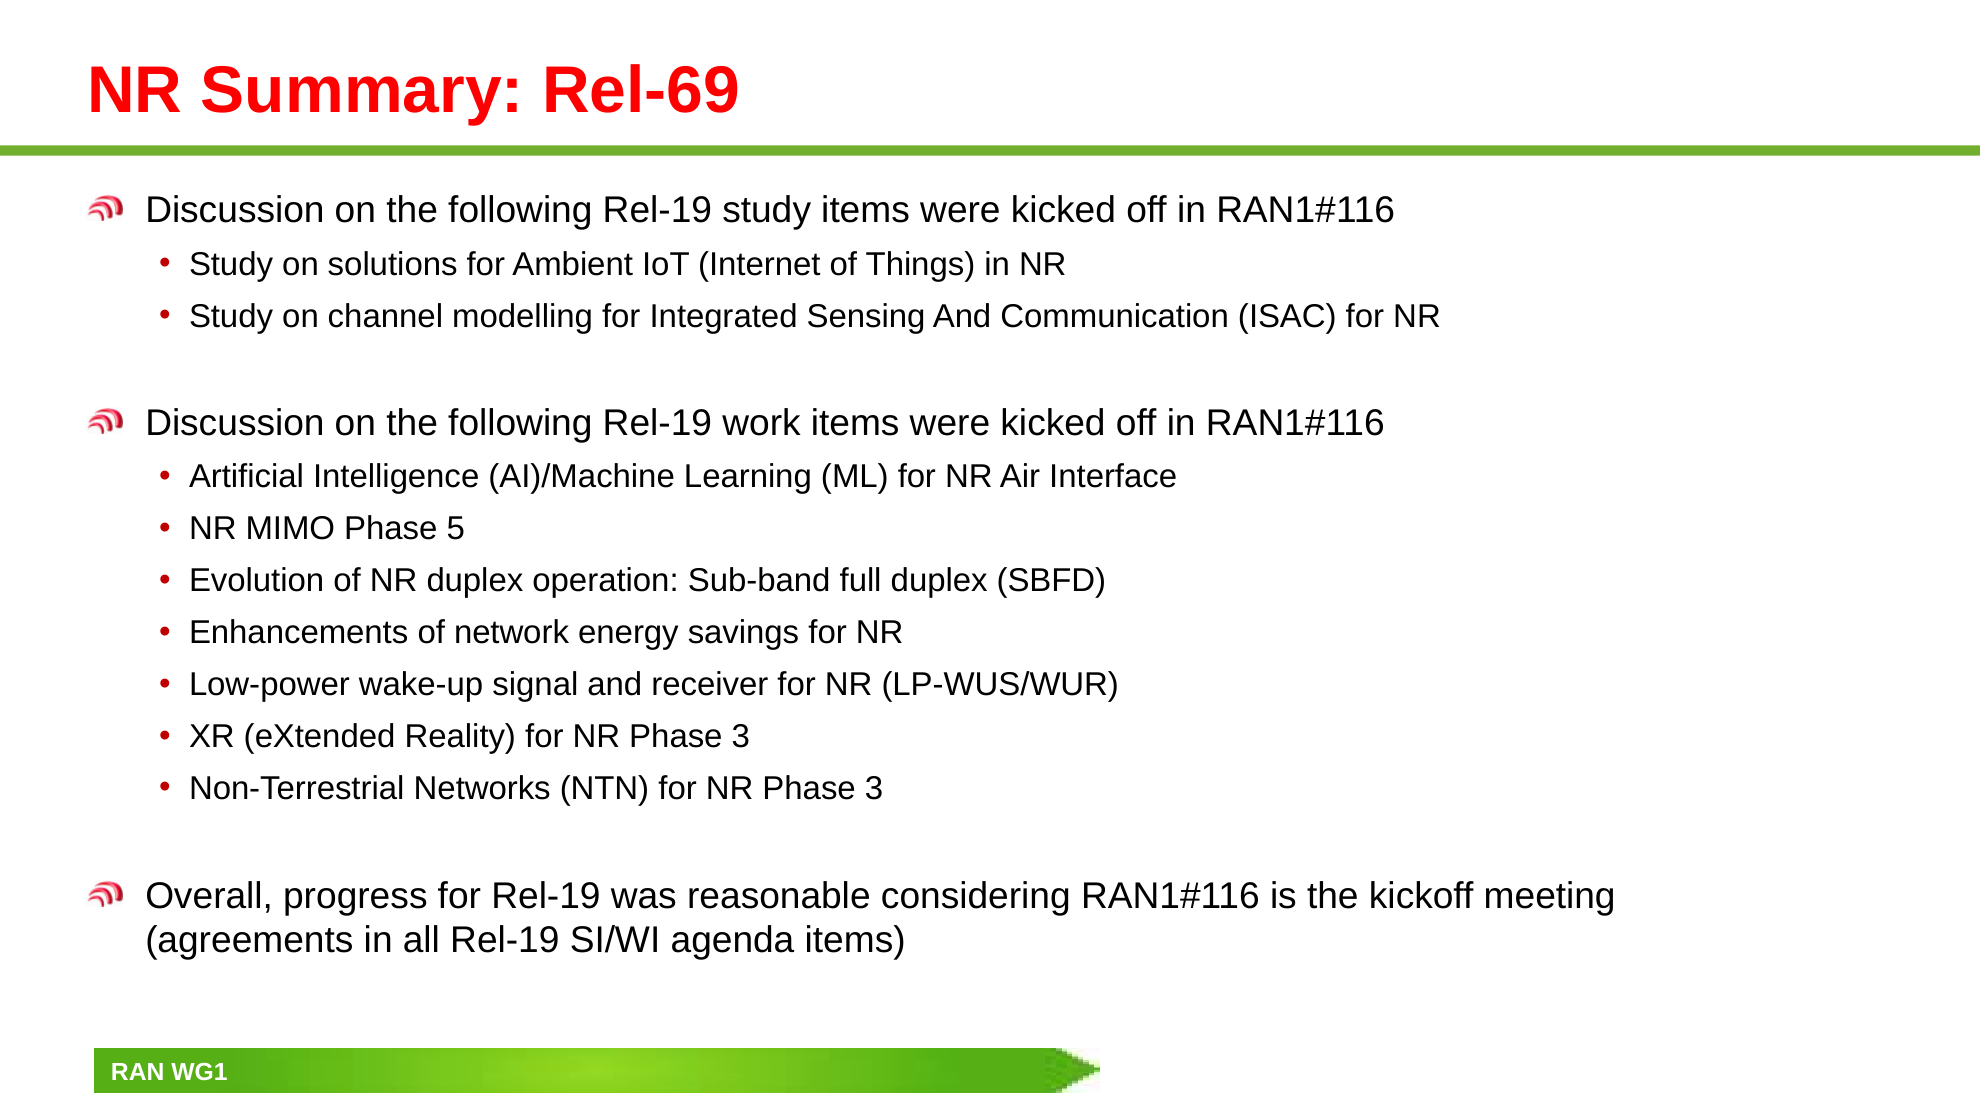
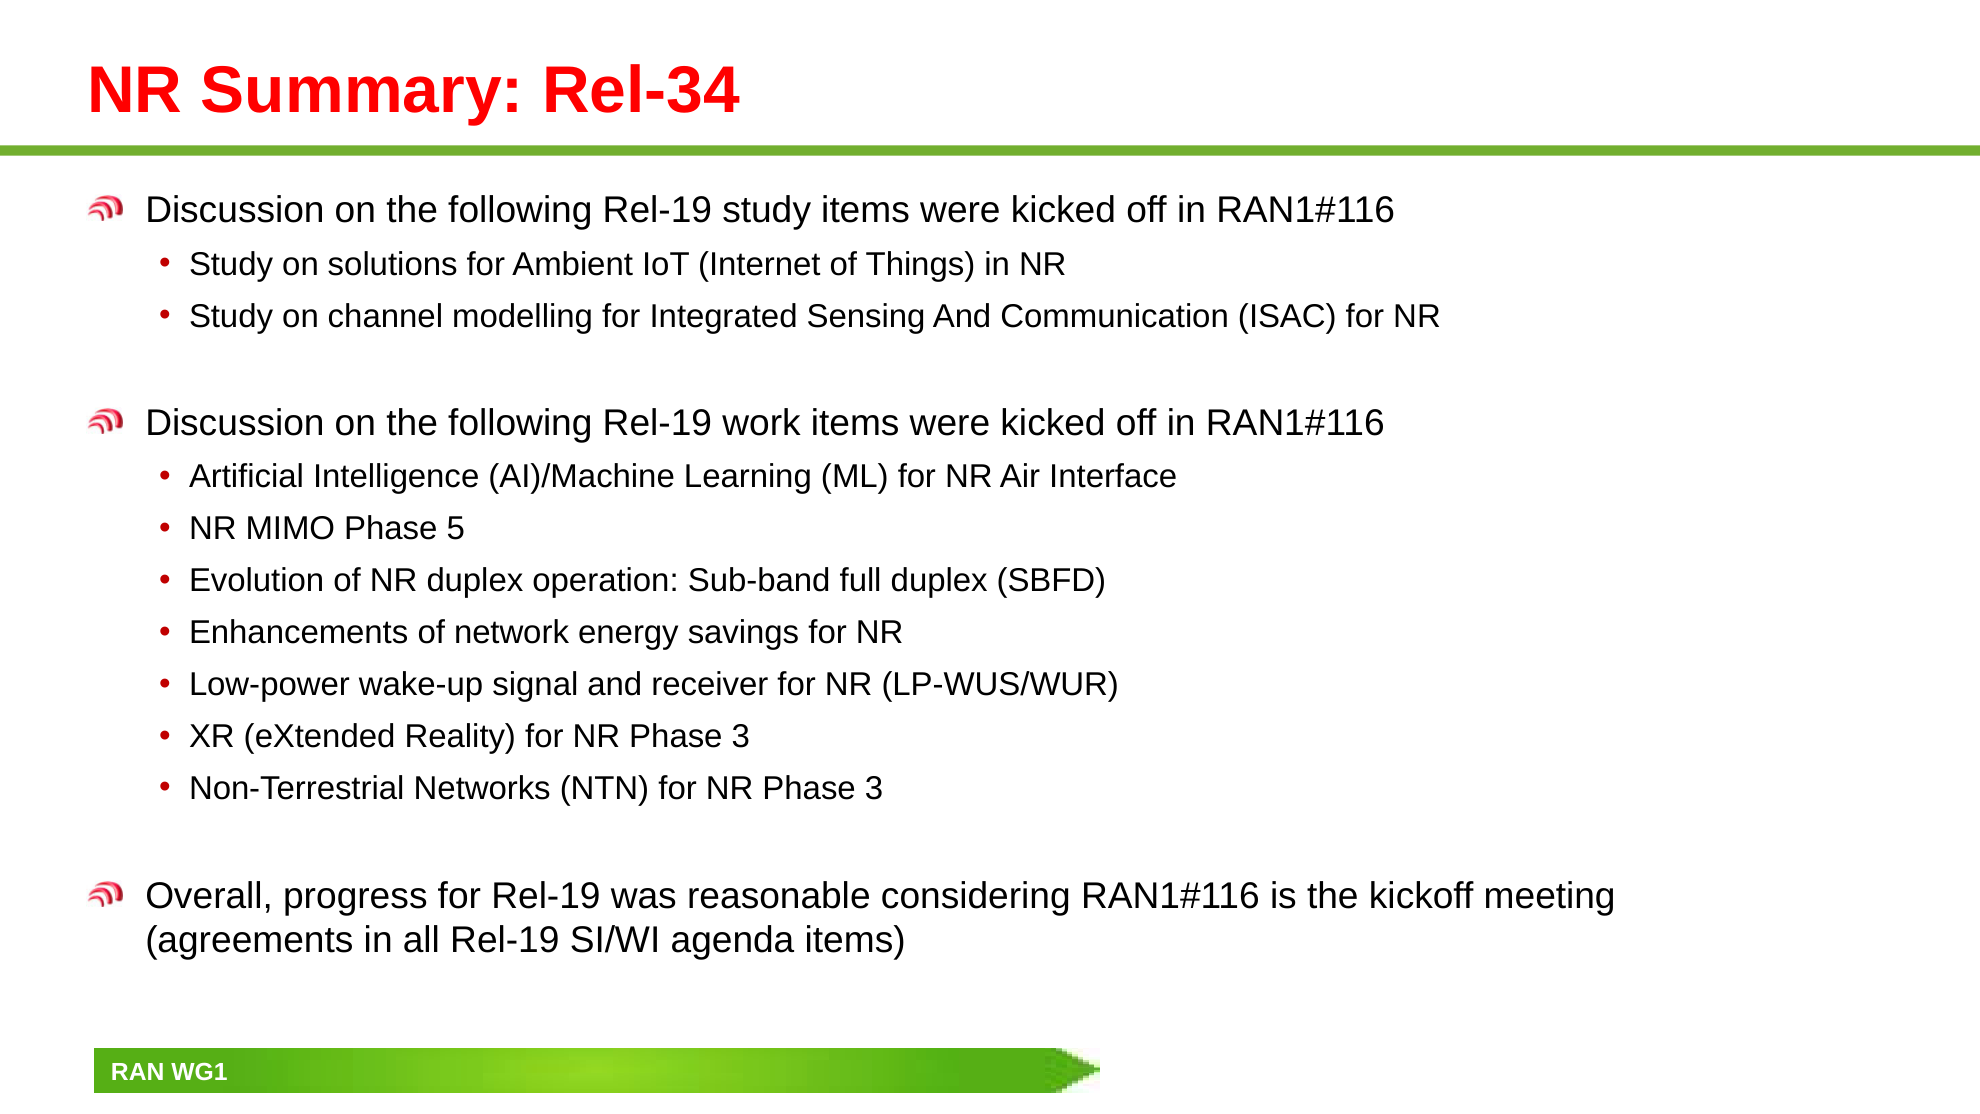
Rel-69: Rel-69 -> Rel-34
